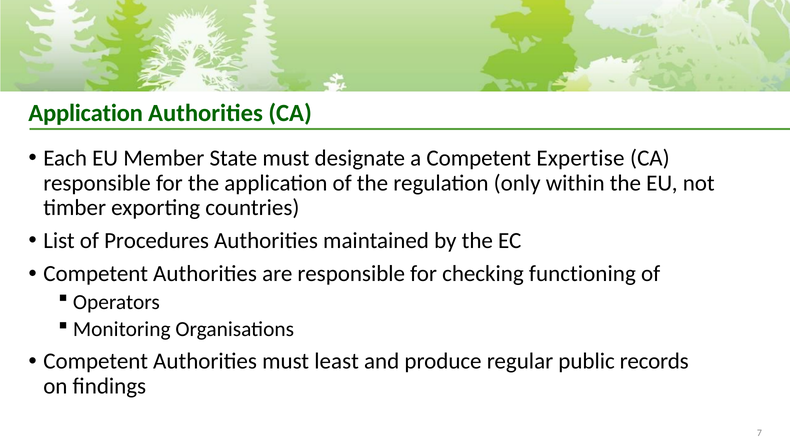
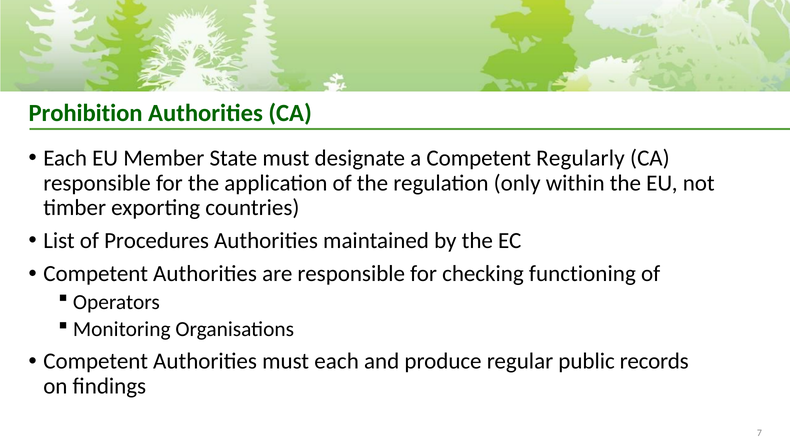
Application at (86, 113): Application -> Prohibition
Expertise: Expertise -> Regularly
must least: least -> each
